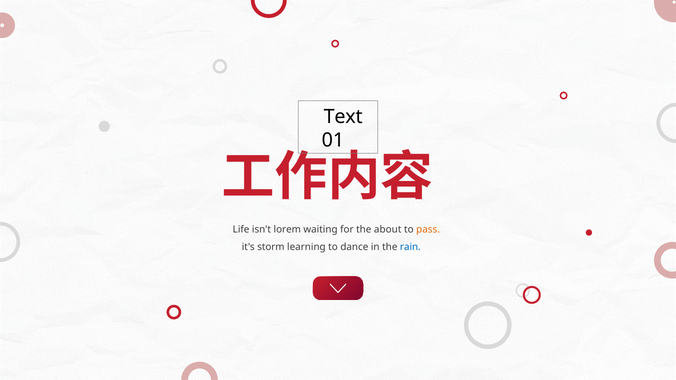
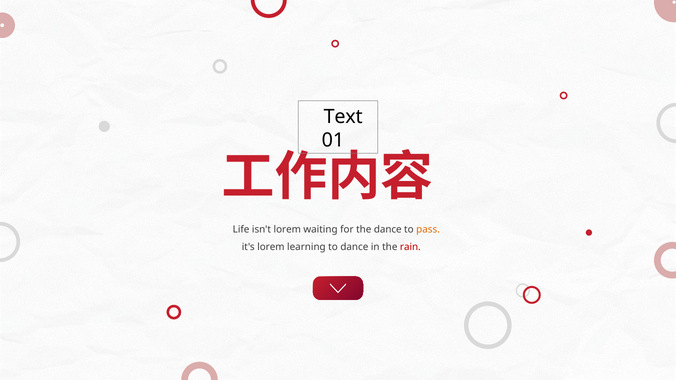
the about: about -> dance
it's storm: storm -> lorem
rain colour: blue -> red
